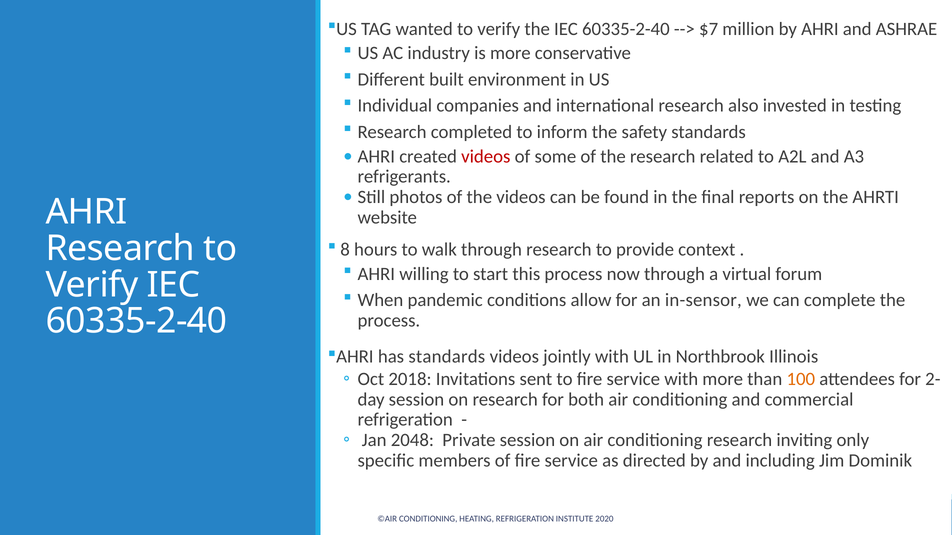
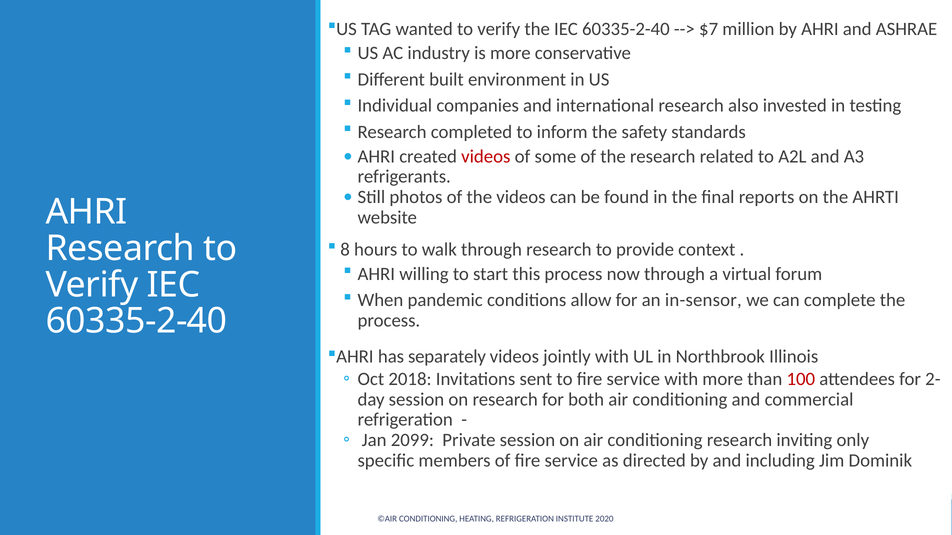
has standards: standards -> separately
100 colour: orange -> red
2048: 2048 -> 2099
